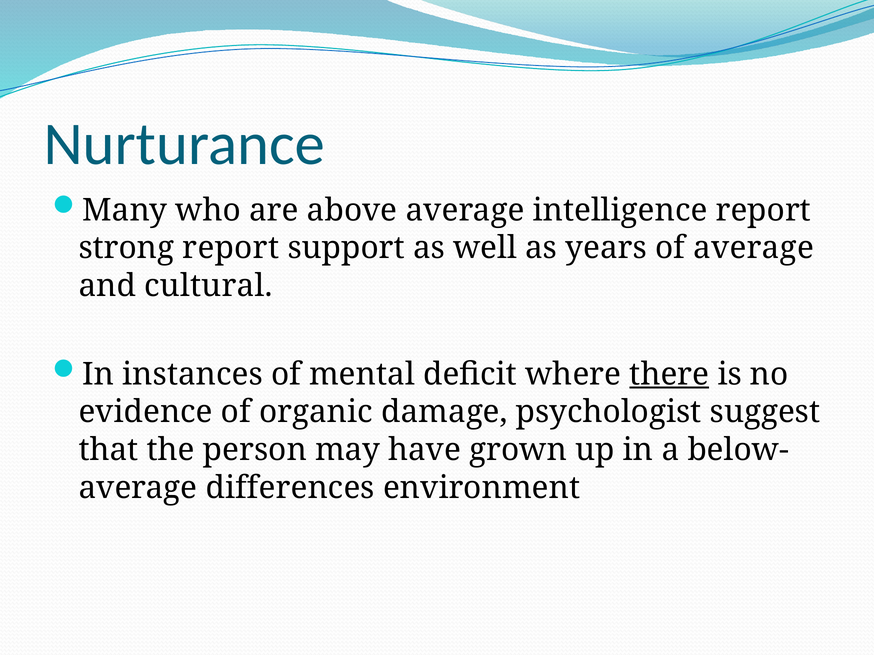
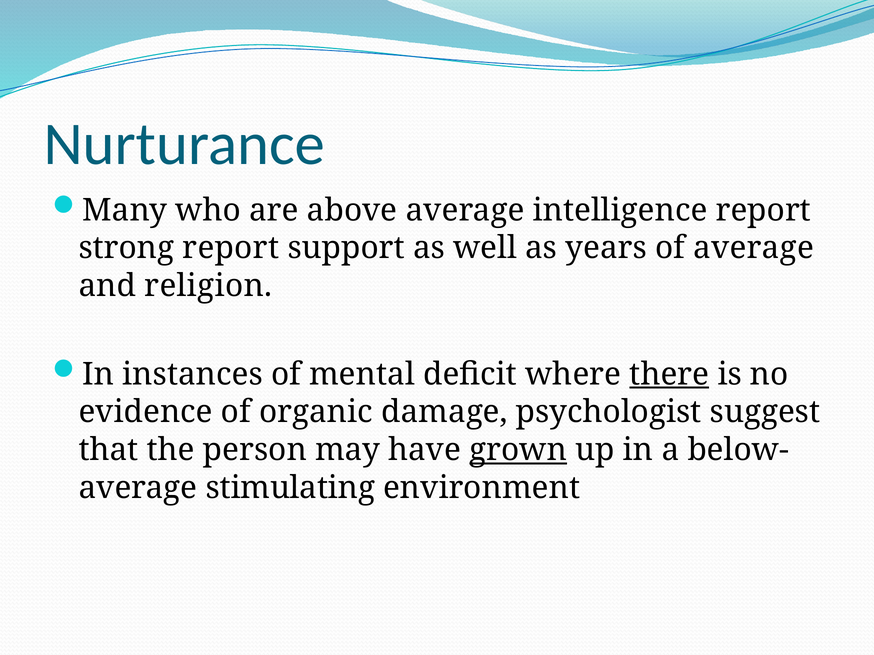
cultural: cultural -> religion
grown underline: none -> present
differences: differences -> stimulating
